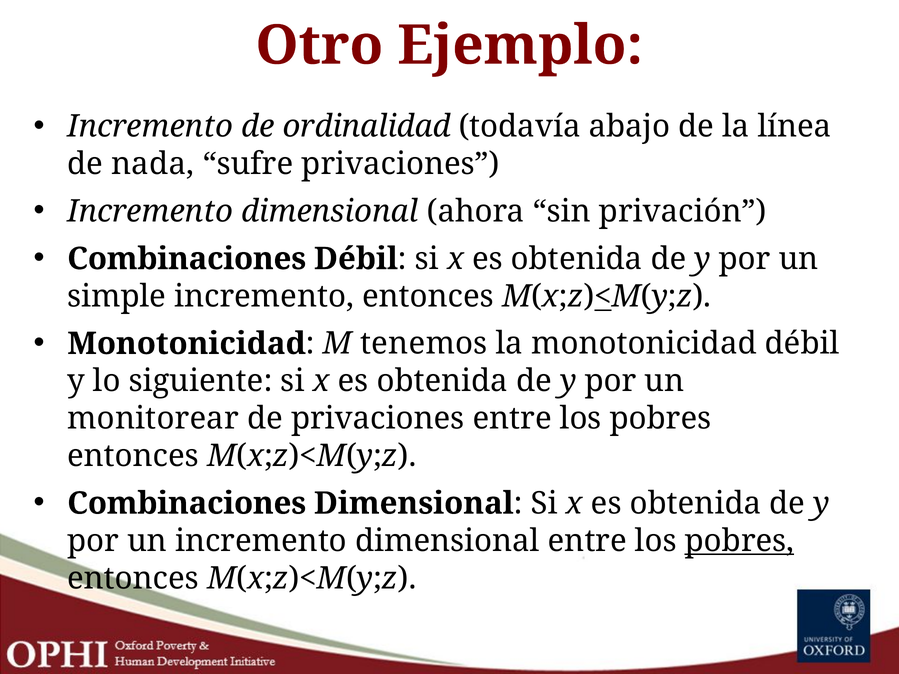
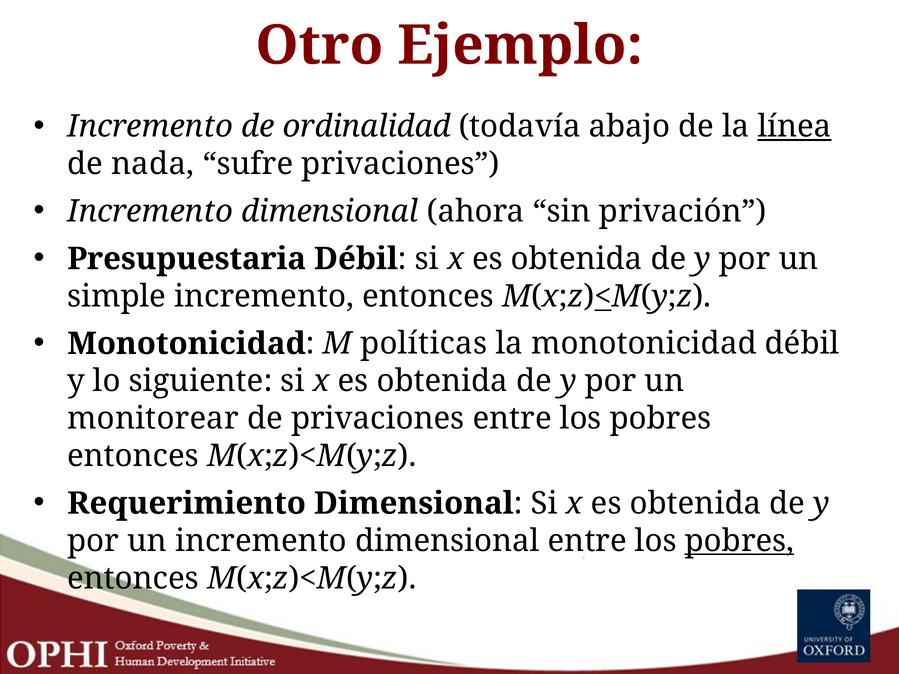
línea underline: none -> present
Combinaciones at (187, 259): Combinaciones -> Presupuestaria
tenemos: tenemos -> políticas
Combinaciones at (187, 504): Combinaciones -> Requerimiento
